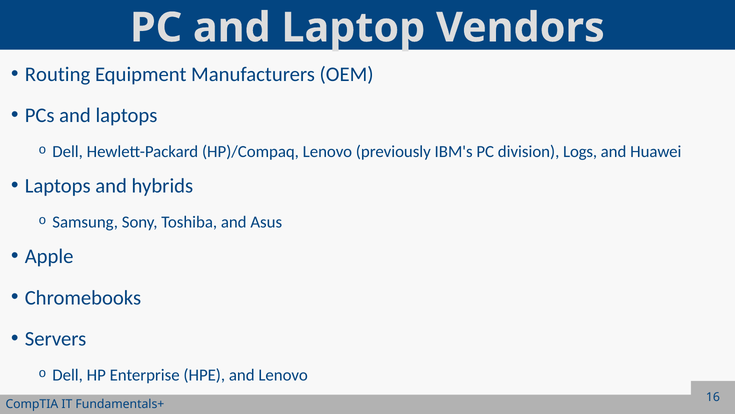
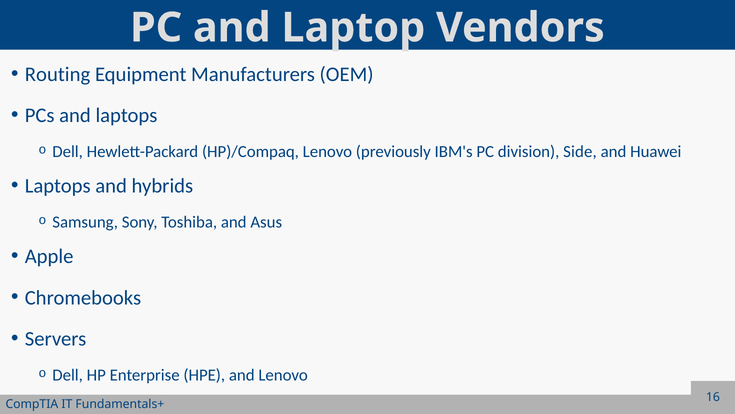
Logs: Logs -> Side
